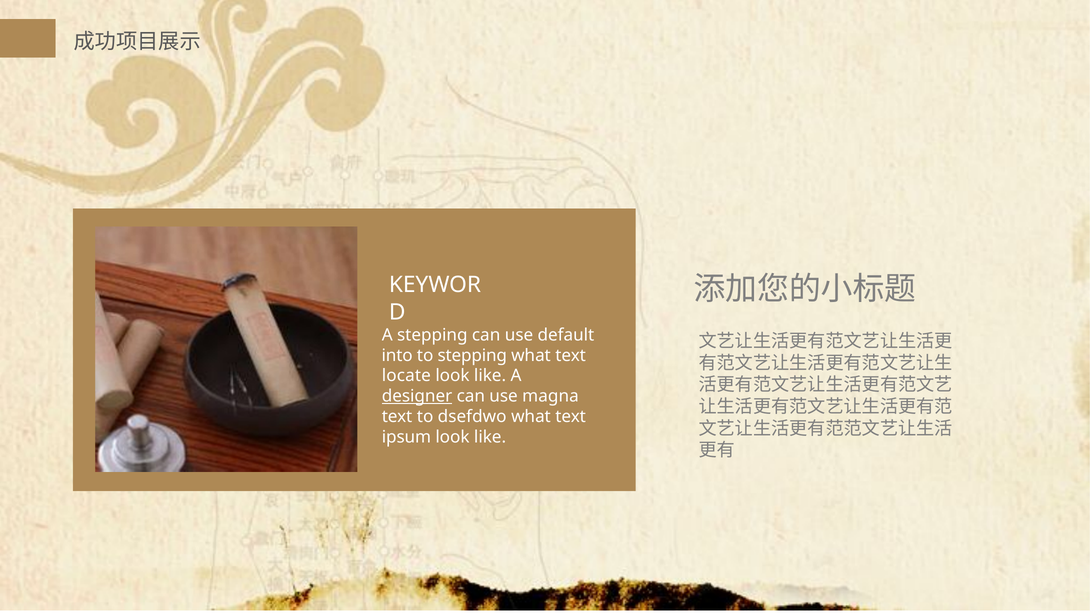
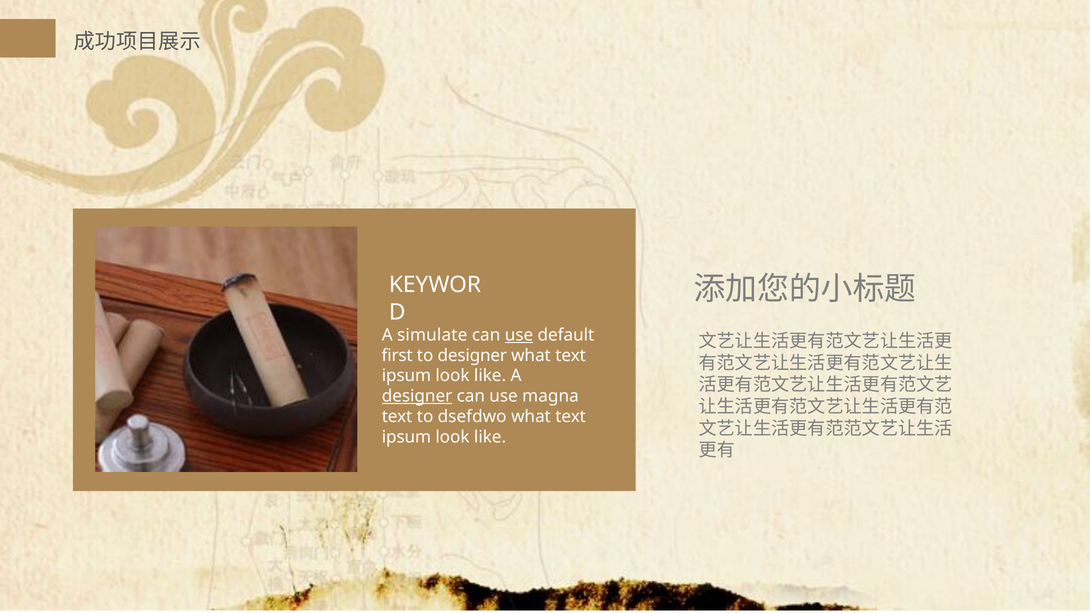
A stepping: stepping -> simulate
use at (519, 335) underline: none -> present
into: into -> first
to stepping: stepping -> designer
locate at (406, 376): locate -> ipsum
